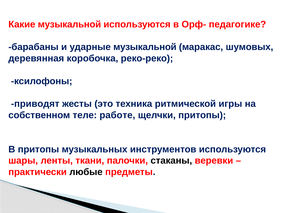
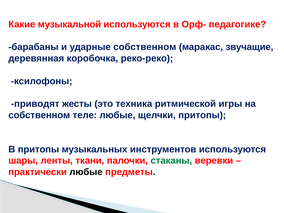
ударные музыкальной: музыкальной -> собственном
шумовых: шумовых -> звучащие
теле работе: работе -> любые
стаканы colour: black -> green
